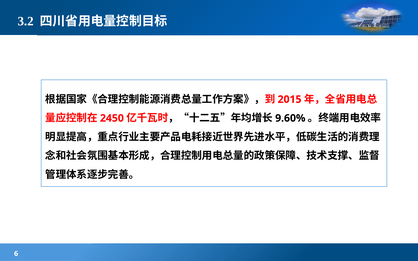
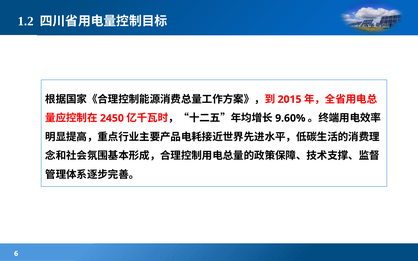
3.2: 3.2 -> 1.2
